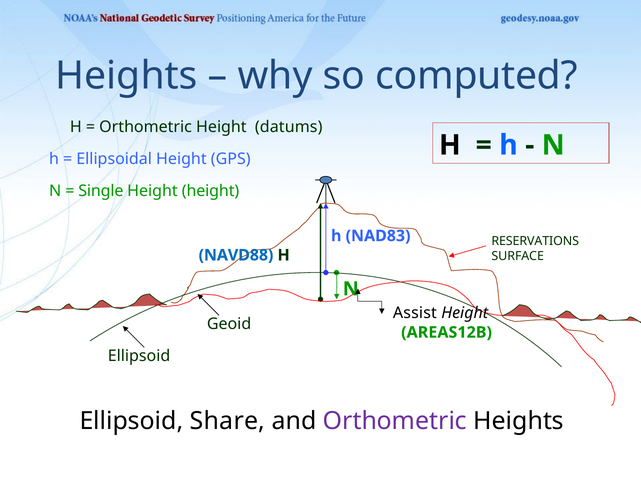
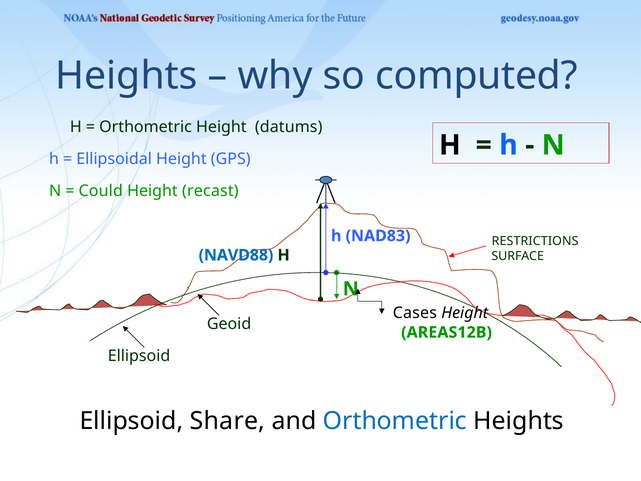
Single: Single -> Could
Height height: height -> recast
RESERVATIONS: RESERVATIONS -> RESTRICTIONS
Assist: Assist -> Cases
Orthometric at (395, 421) colour: purple -> blue
